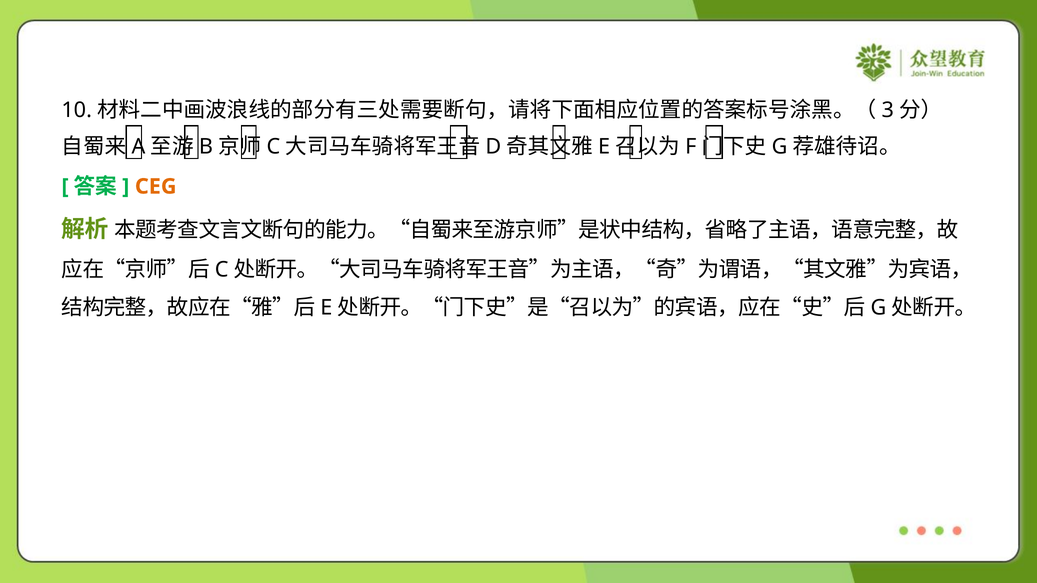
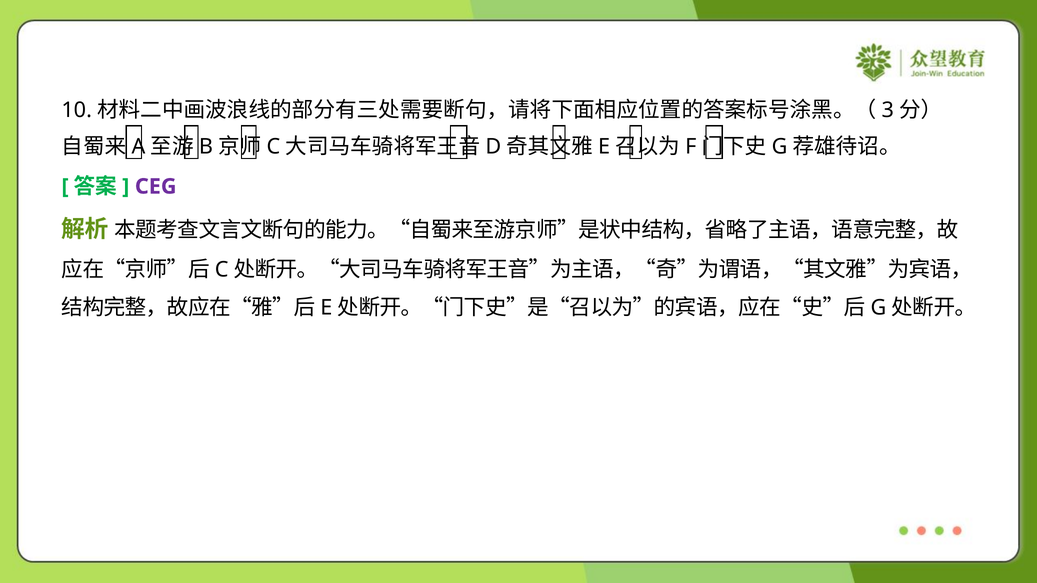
CEG colour: orange -> purple
